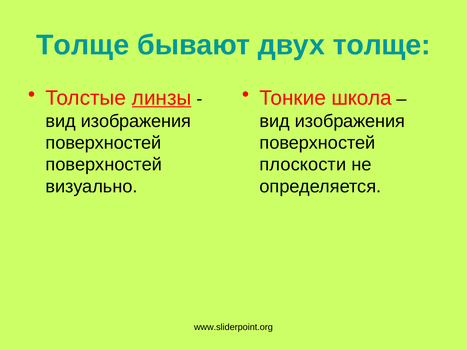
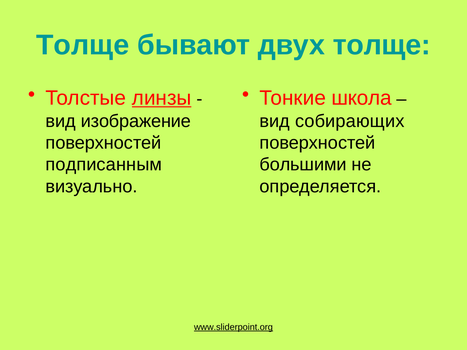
изображения at (136, 121): изображения -> изображение
изображения at (350, 121): изображения -> собирающих
поверхностей at (104, 165): поверхностей -> подписанным
плоскости: плоскости -> большими
www.sliderpoint.org underline: none -> present
